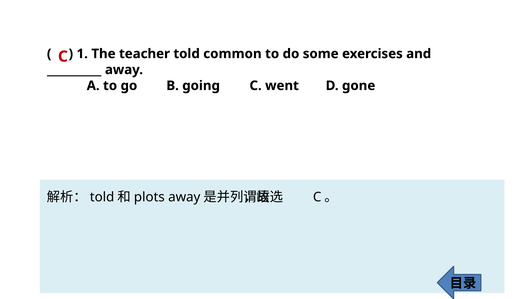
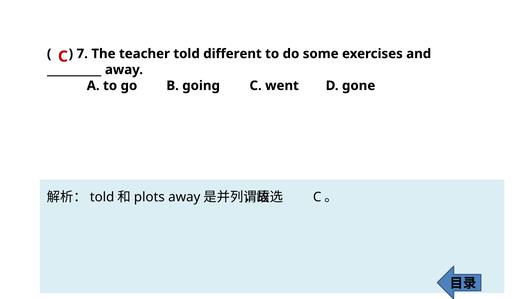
1: 1 -> 7
common: common -> different
